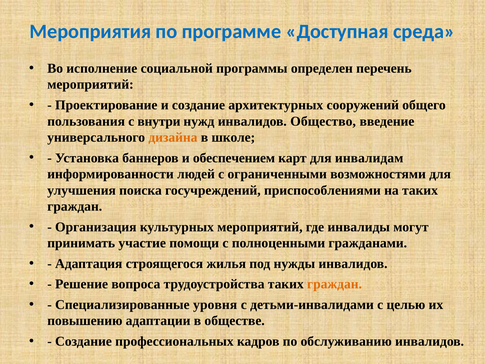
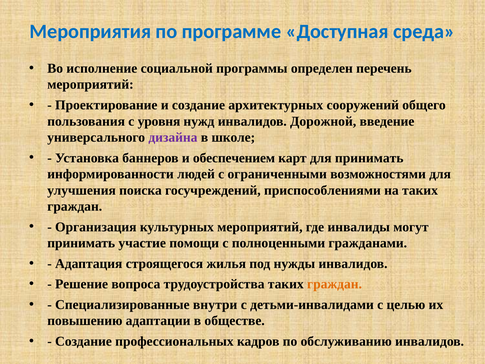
внутри: внутри -> уровня
Общество: Общество -> Дорожной
дизайна colour: orange -> purple
для инвалидам: инвалидам -> принимать
уровня: уровня -> внутри
